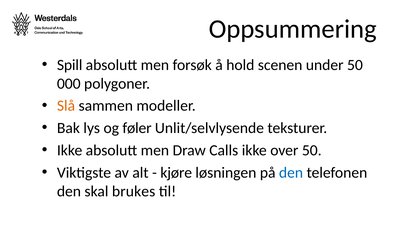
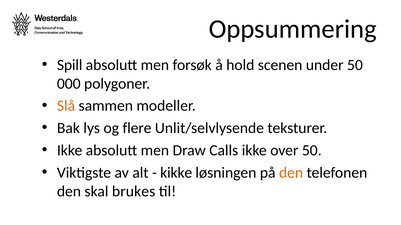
føler: føler -> flere
kjøre: kjøre -> kikke
den at (291, 173) colour: blue -> orange
